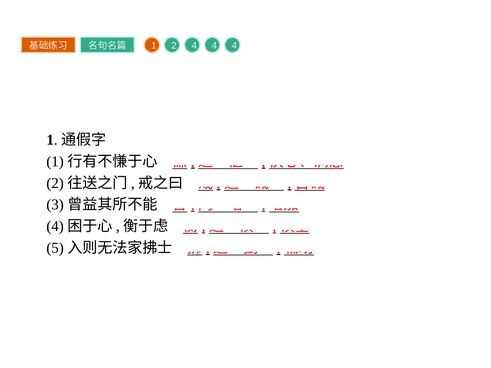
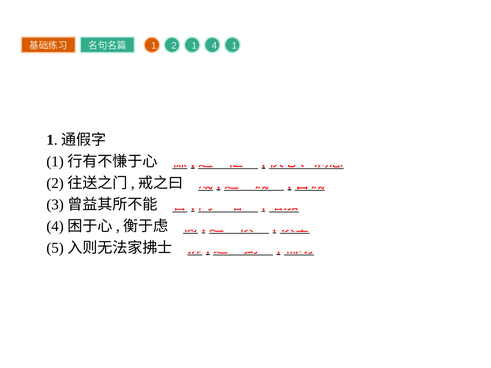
2 4: 4 -> 1
4 at (234, 46): 4 -> 1
